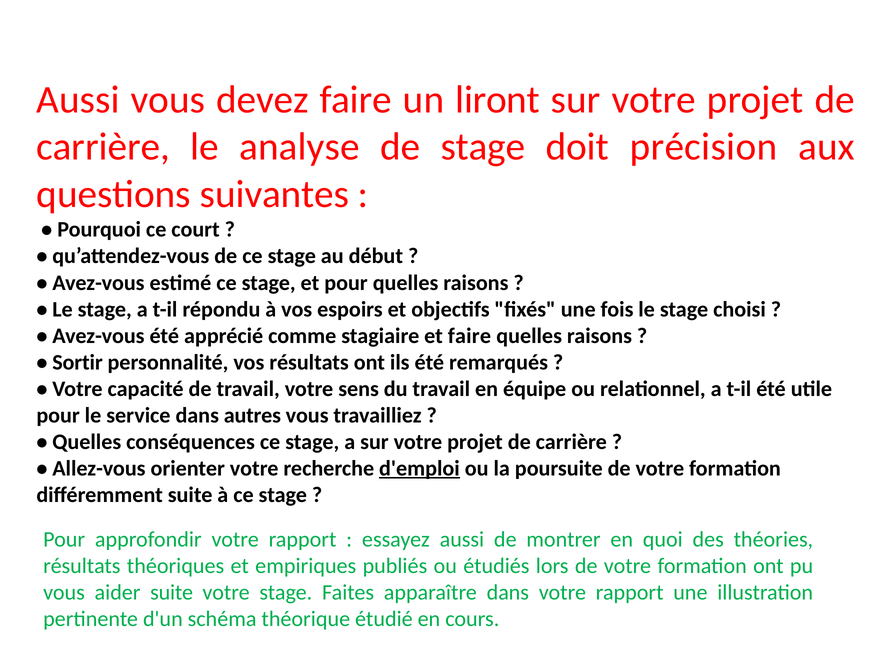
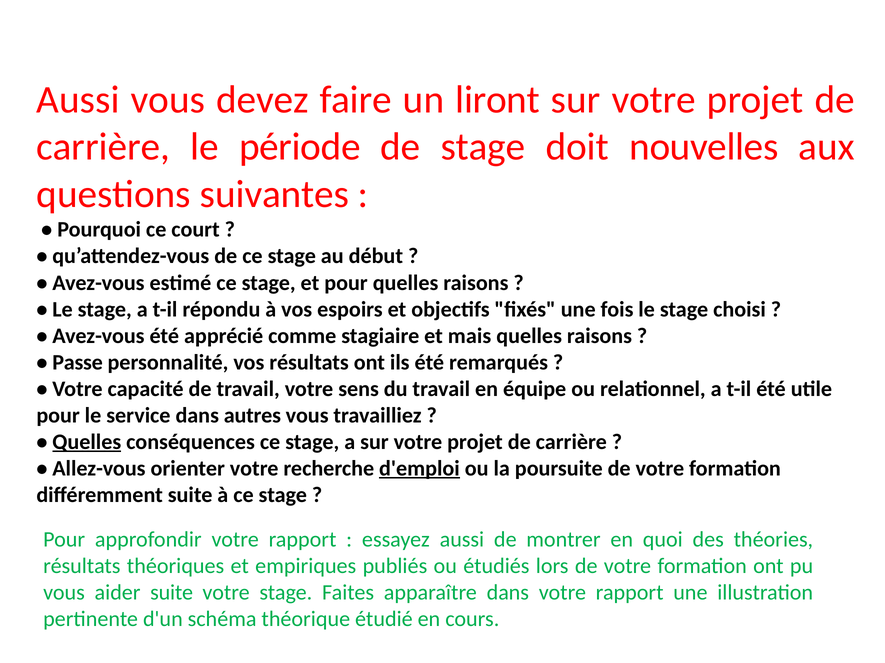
analyse: analyse -> période
précision: précision -> nouvelles
et faire: faire -> mais
Sortir: Sortir -> Passe
Quelles at (87, 442) underline: none -> present
